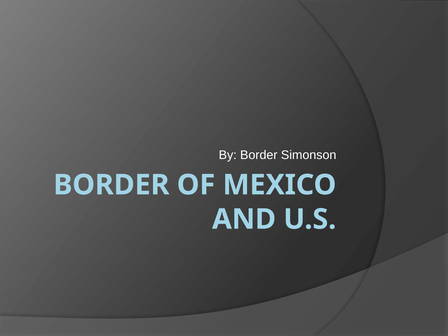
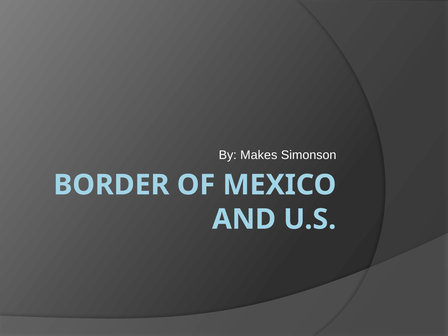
By Border: Border -> Makes
